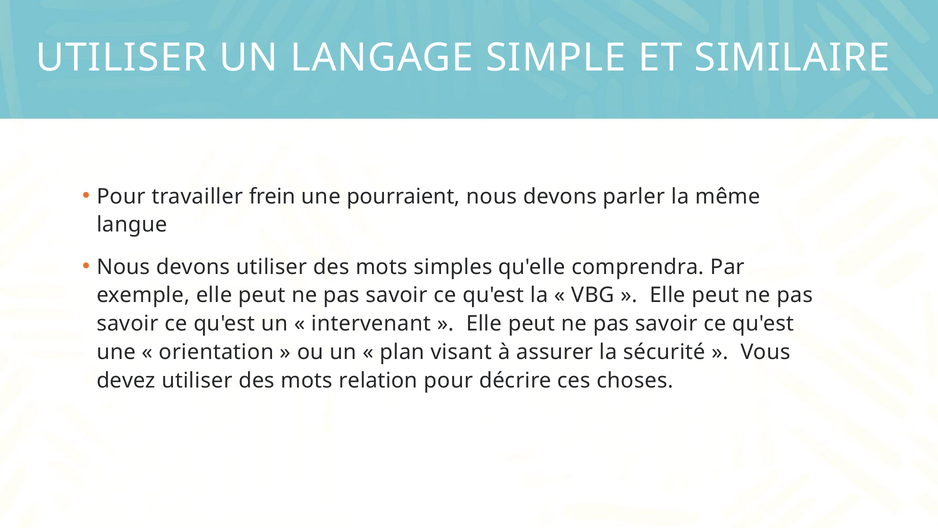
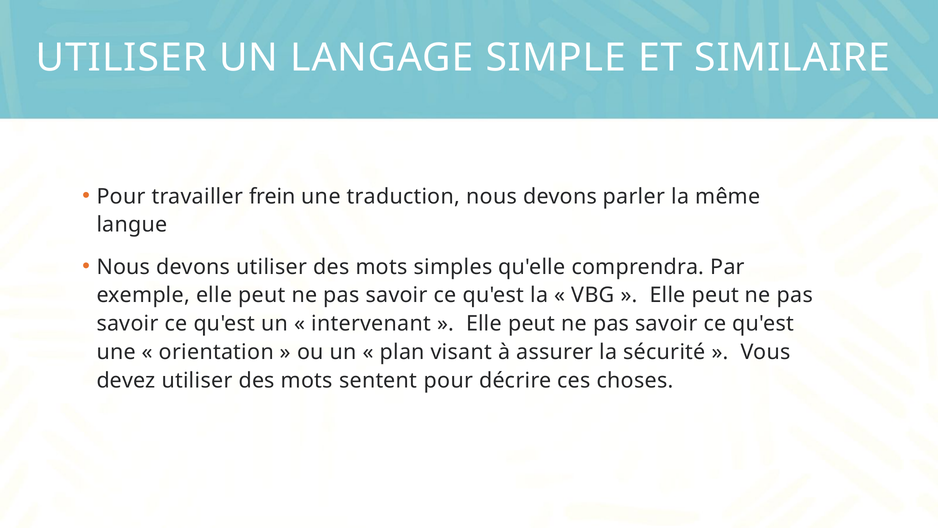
pourraient: pourraient -> traduction
relation: relation -> sentent
